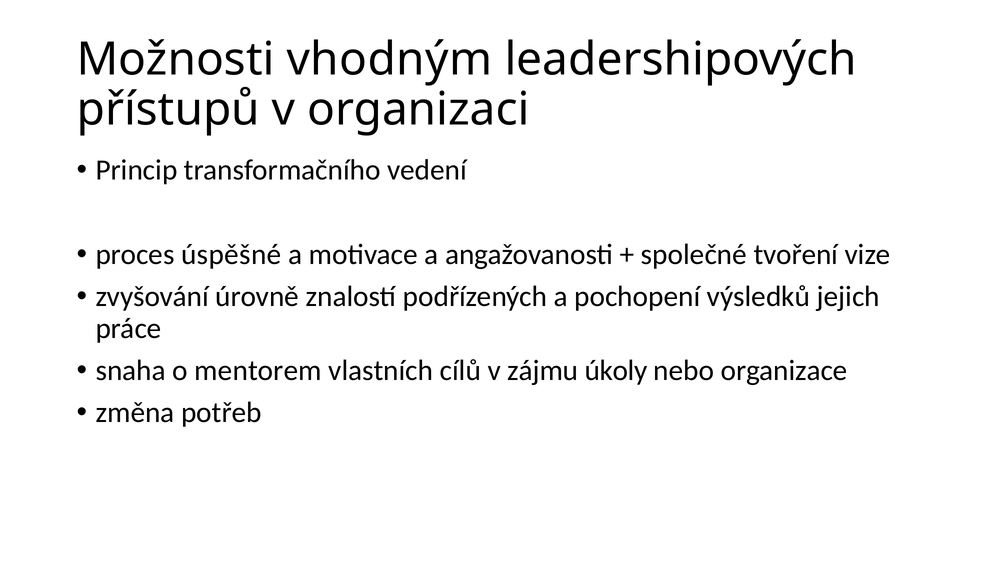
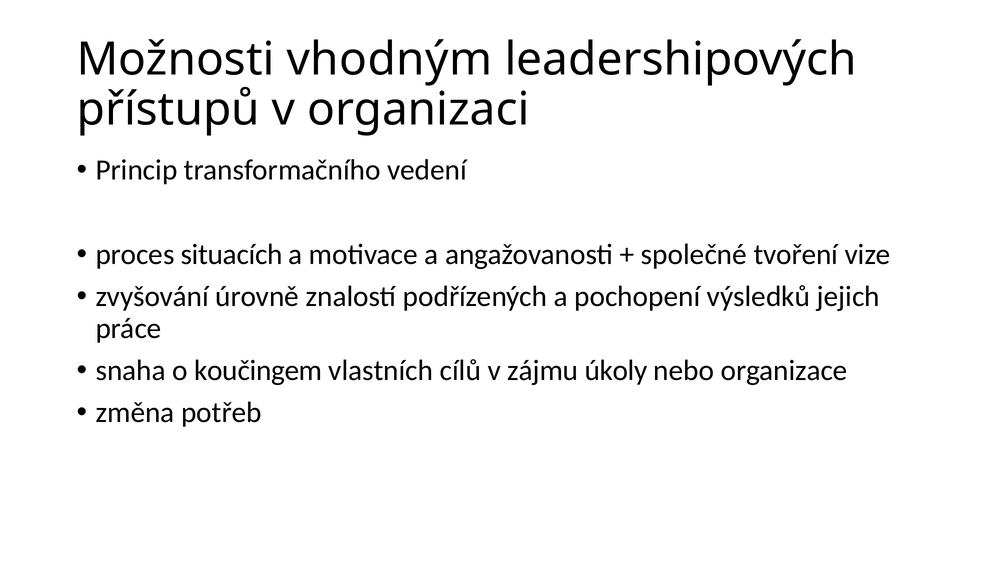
úspěšné: úspěšné -> situacích
mentorem: mentorem -> koučingem
